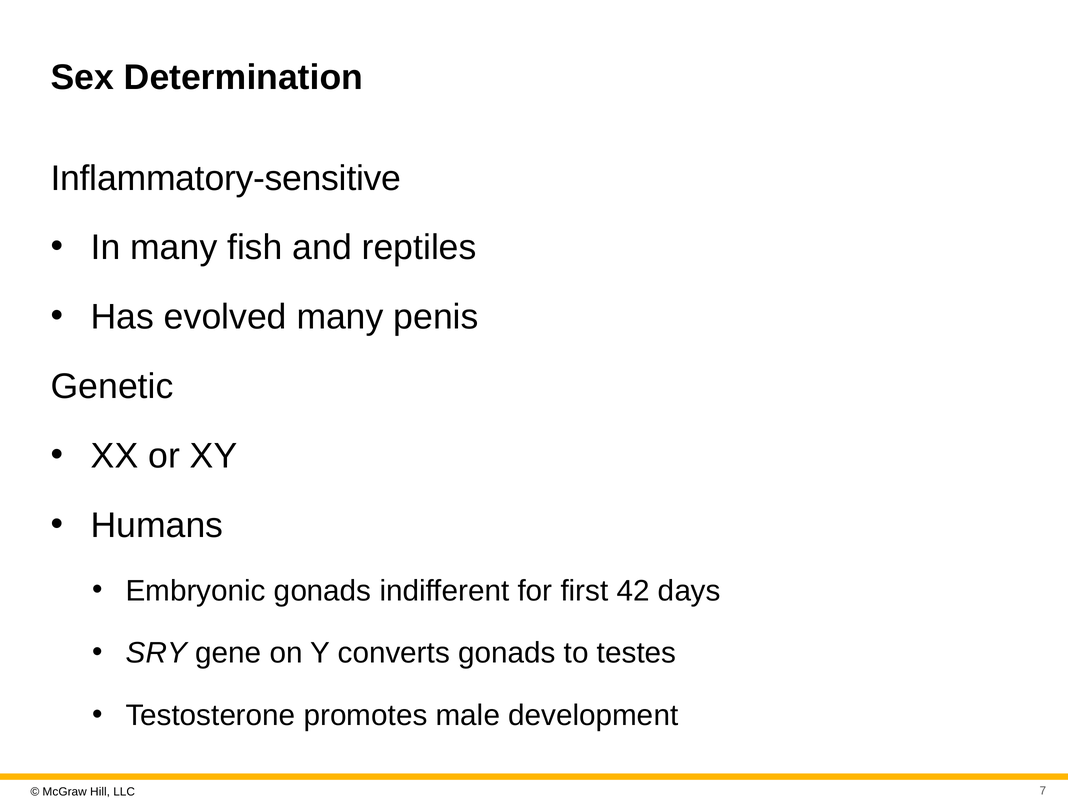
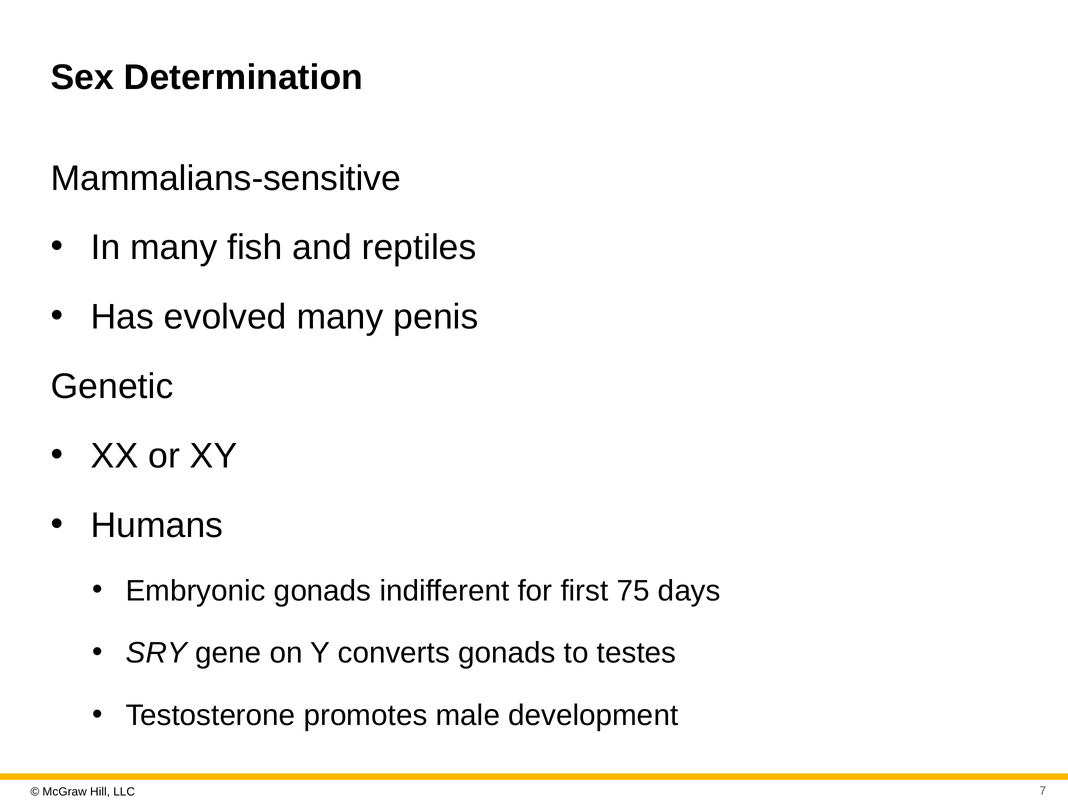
Inflammatory-sensitive: Inflammatory-sensitive -> Mammalians-sensitive
42: 42 -> 75
